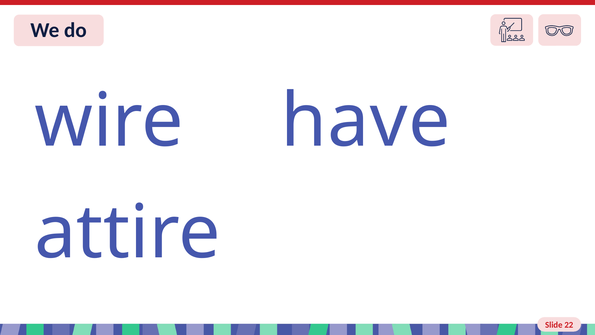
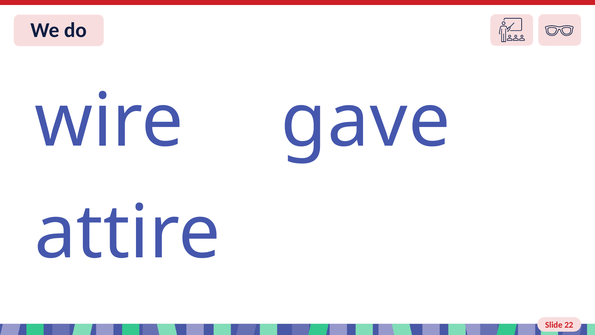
have: have -> gave
